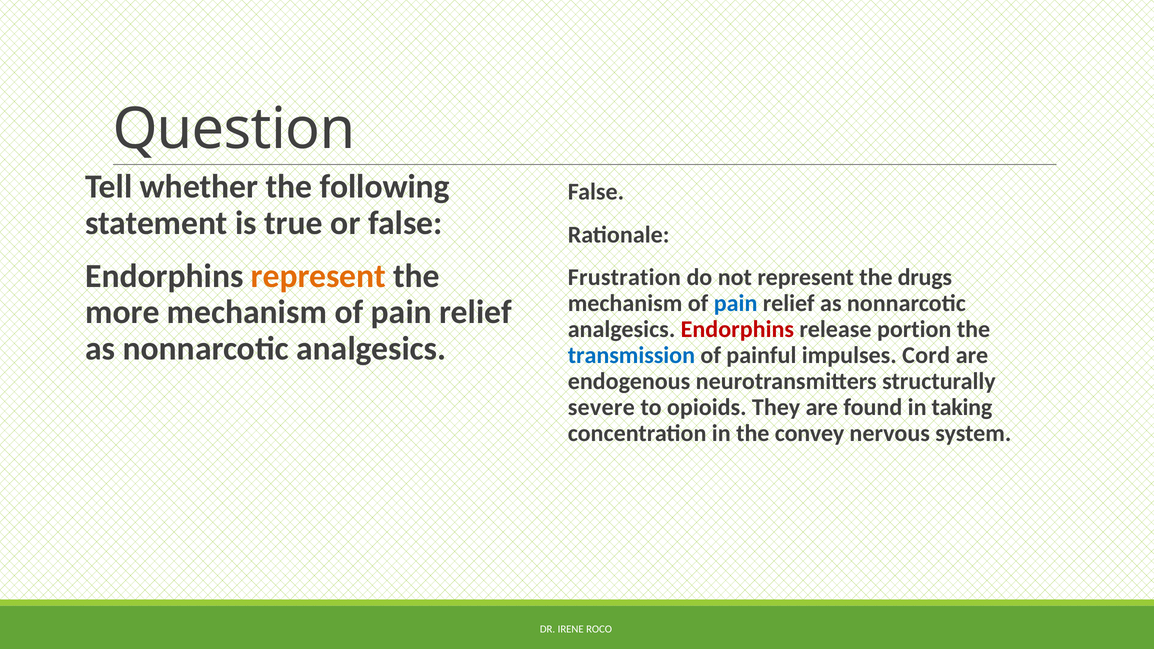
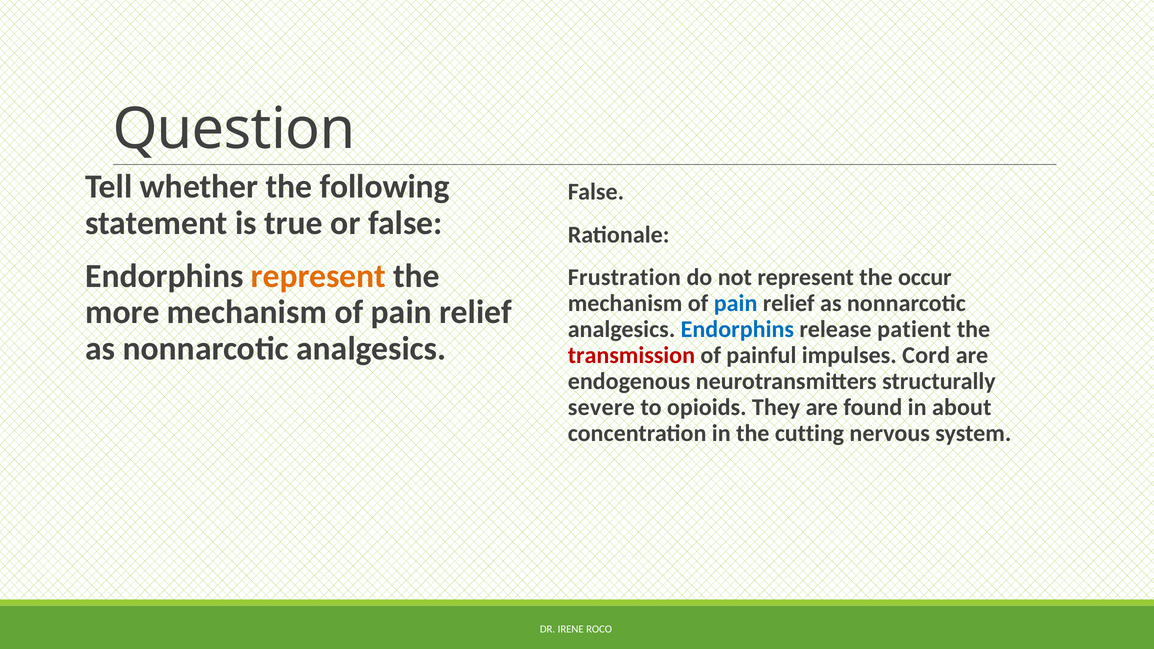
drugs: drugs -> occur
Endorphins at (737, 330) colour: red -> blue
portion: portion -> patient
transmission colour: blue -> red
taking: taking -> about
convey: convey -> cutting
